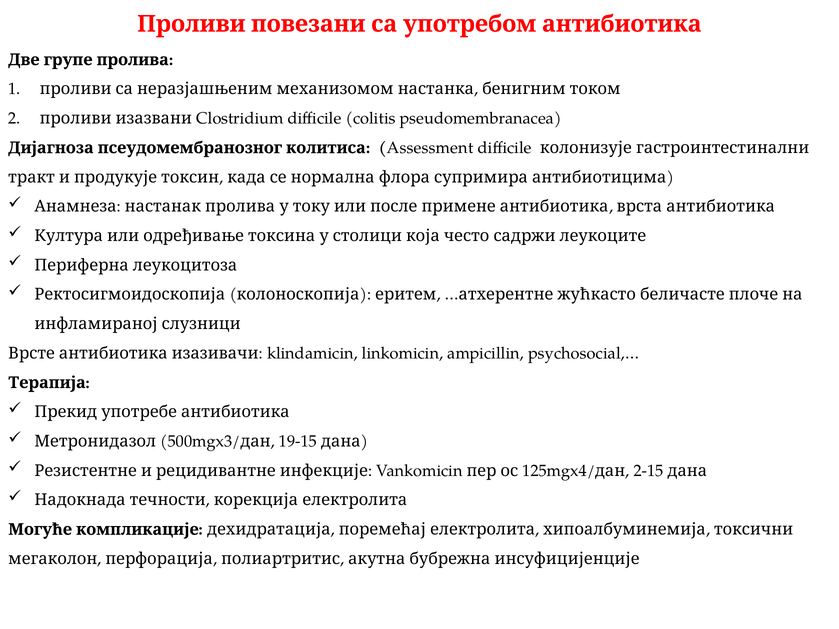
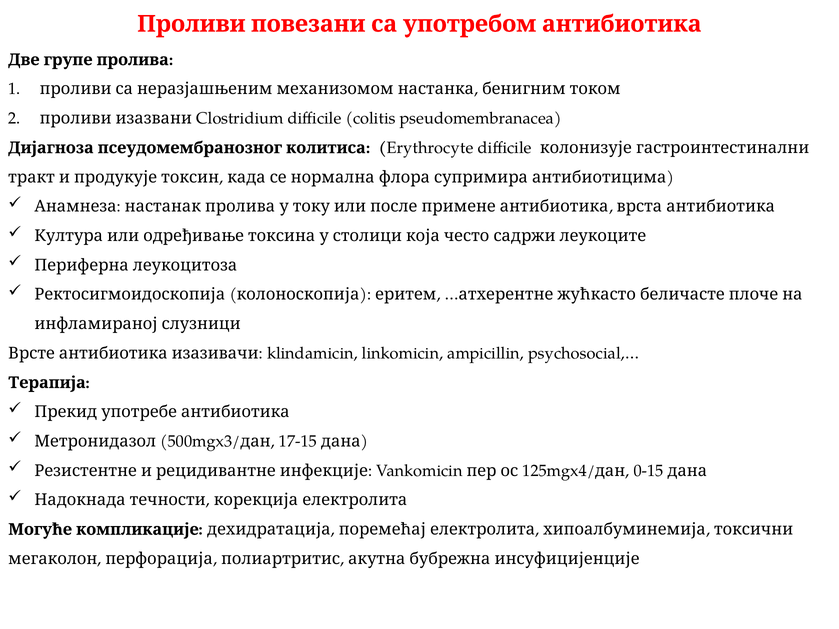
Assessment: Assessment -> Erythrocyte
19-15: 19-15 -> 17-15
2-15: 2-15 -> 0-15
